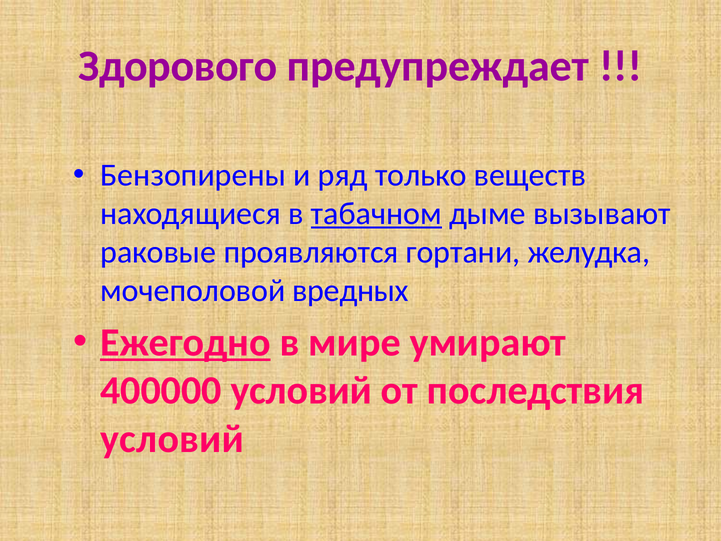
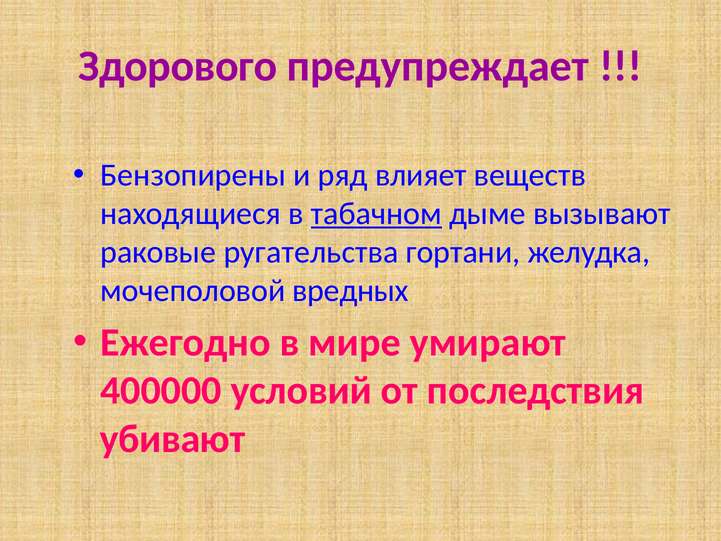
только: только -> влияет
проявляются: проявляются -> ругательства
Ежегодно underline: present -> none
условий at (172, 439): условий -> убивают
